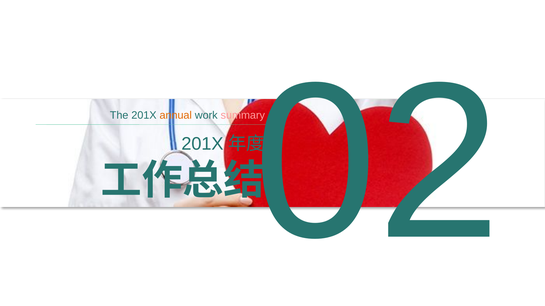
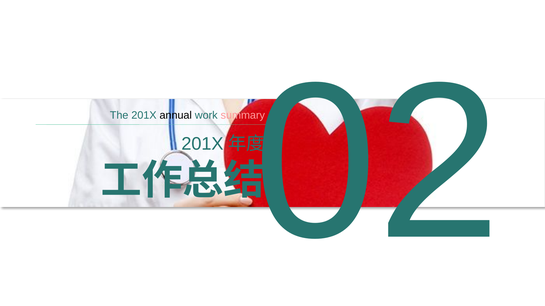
annual colour: orange -> black
